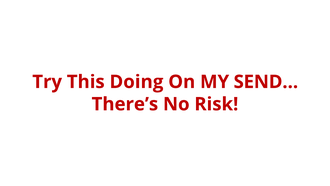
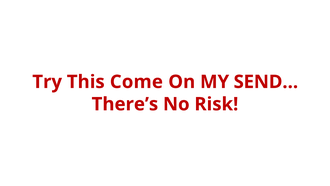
Doing: Doing -> Come
